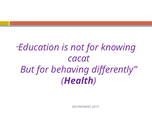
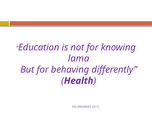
cacat: cacat -> lama
